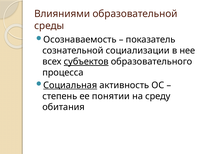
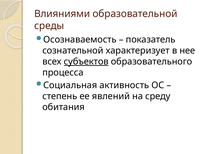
социализации: социализации -> характеризует
Социальная underline: present -> none
понятии: понятии -> явлений
